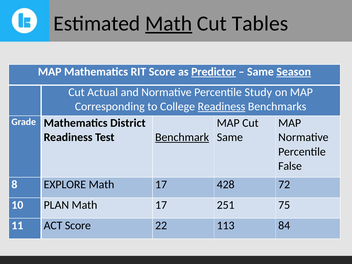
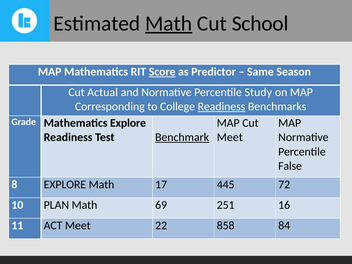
Tables: Tables -> School
Score at (162, 72) underline: none -> present
Predictor underline: present -> none
Season underline: present -> none
Mathematics District: District -> Explore
Same at (230, 137): Same -> Meet
428: 428 -> 445
PLAN Math 17: 17 -> 69
75: 75 -> 16
ACT Score: Score -> Meet
113: 113 -> 858
